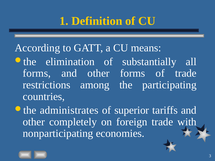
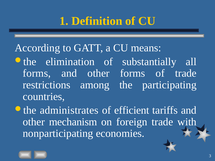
superior: superior -> efficient
completely: completely -> mechanism
